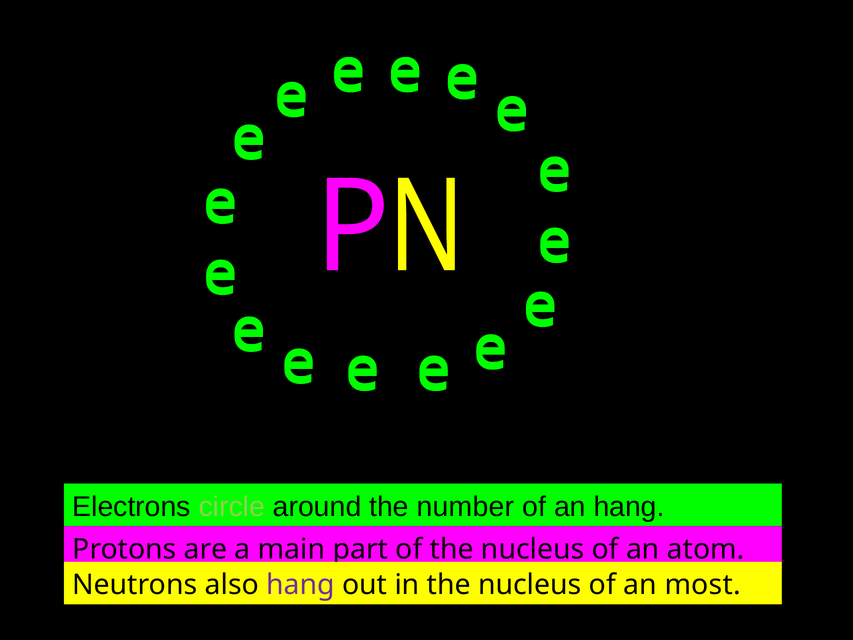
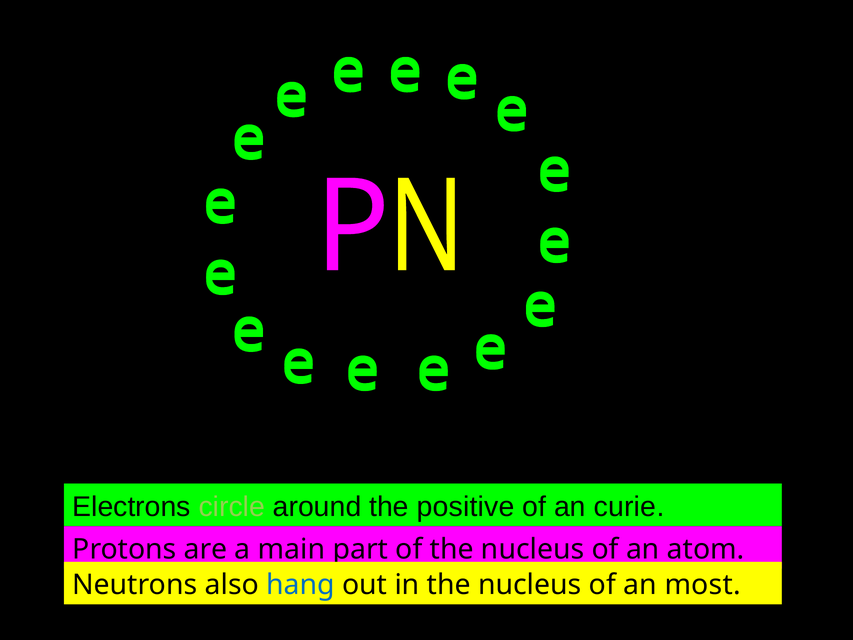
number: number -> positive
an hang: hang -> curie
hang at (301, 585) colour: purple -> blue
